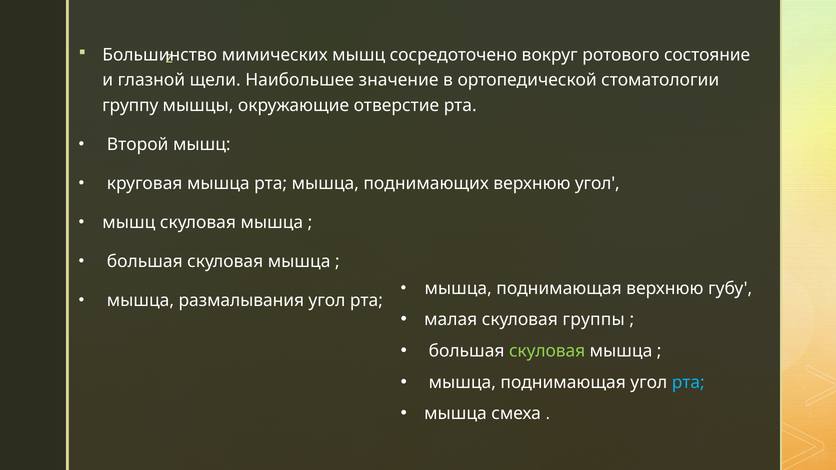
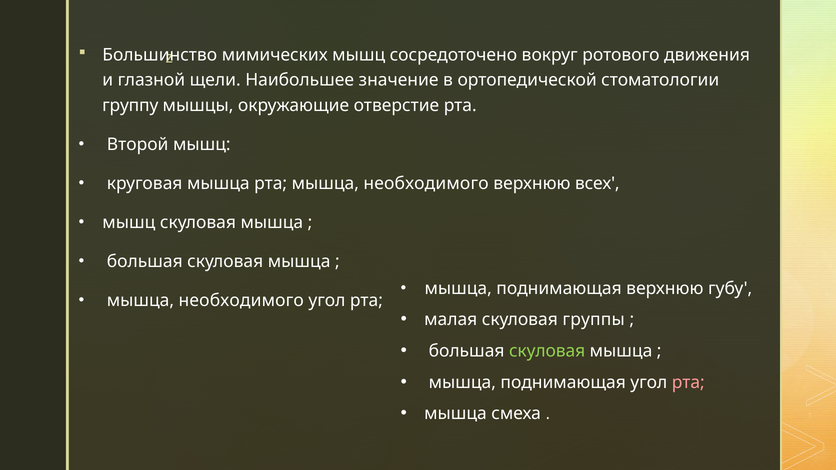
состояние: состояние -> движения
рта мышца поднимающих: поднимающих -> необходимого
верхнюю угол: угол -> всех
размалывания at (241, 301): размалывания -> необходимого
рта at (688, 383) colour: light blue -> pink
